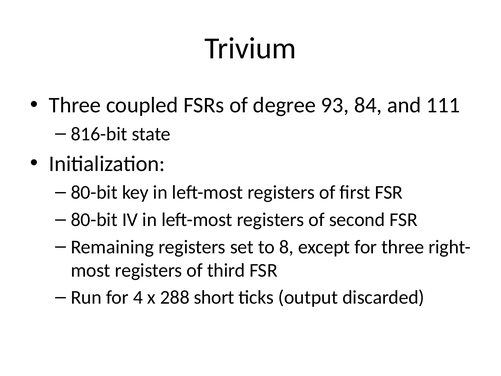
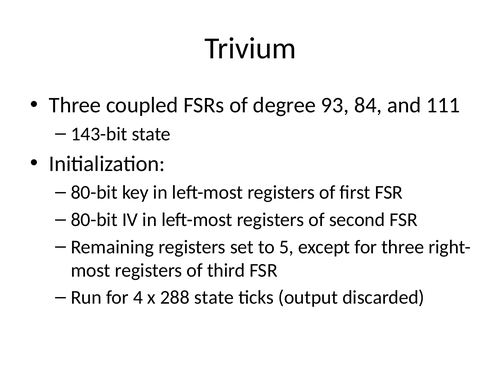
816-bit: 816-bit -> 143-bit
8: 8 -> 5
288 short: short -> state
